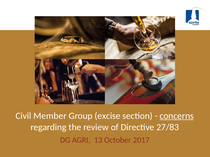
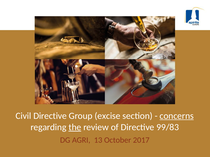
Civil Member: Member -> Directive
the underline: none -> present
27/83: 27/83 -> 99/83
